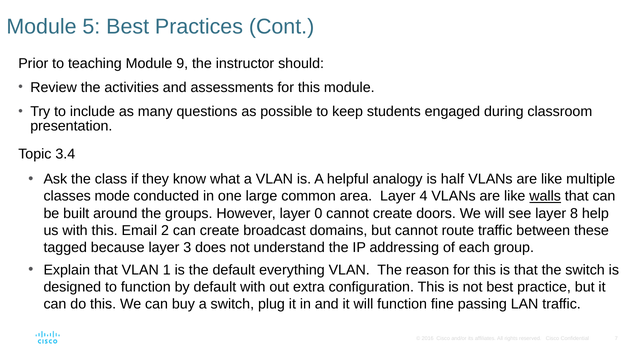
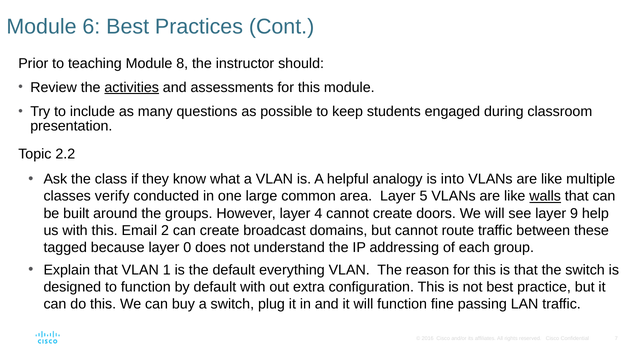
5: 5 -> 6
9: 9 -> 8
activities underline: none -> present
3.4: 3.4 -> 2.2
half: half -> into
mode: mode -> verify
4: 4 -> 5
0: 0 -> 4
8: 8 -> 9
3: 3 -> 0
